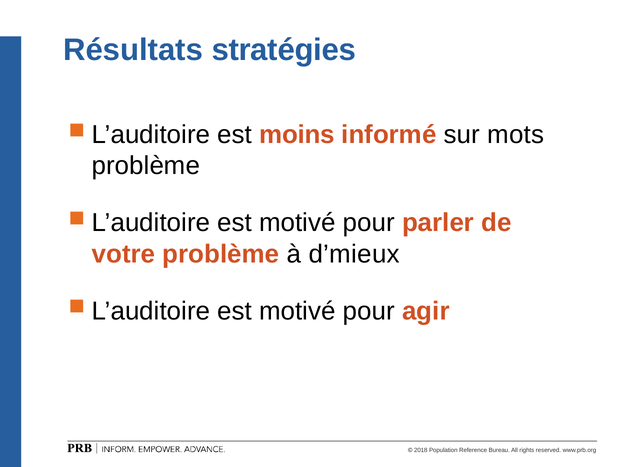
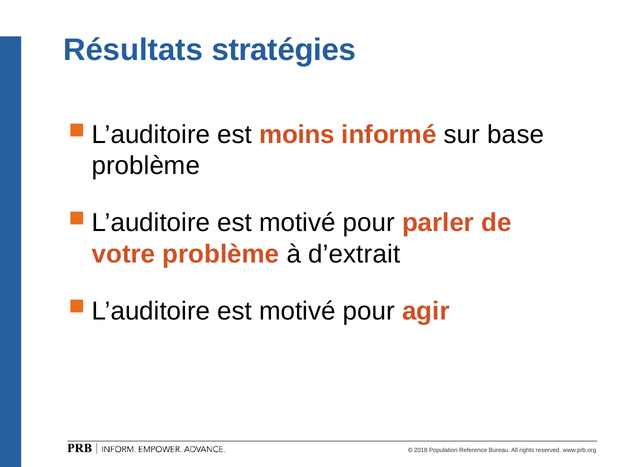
mots: mots -> base
d’mieux: d’mieux -> d’extrait
